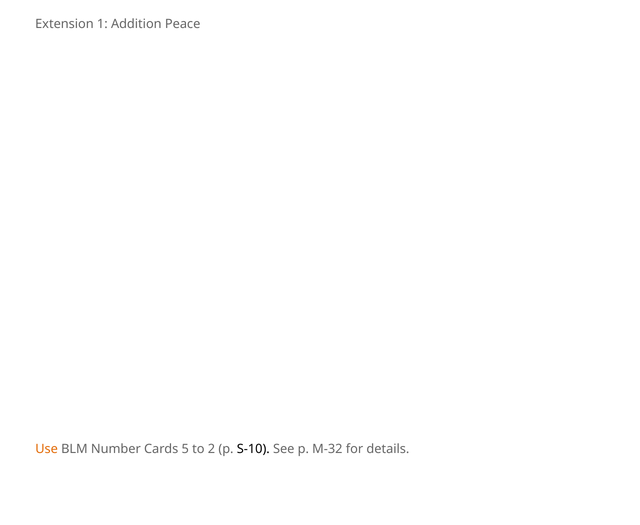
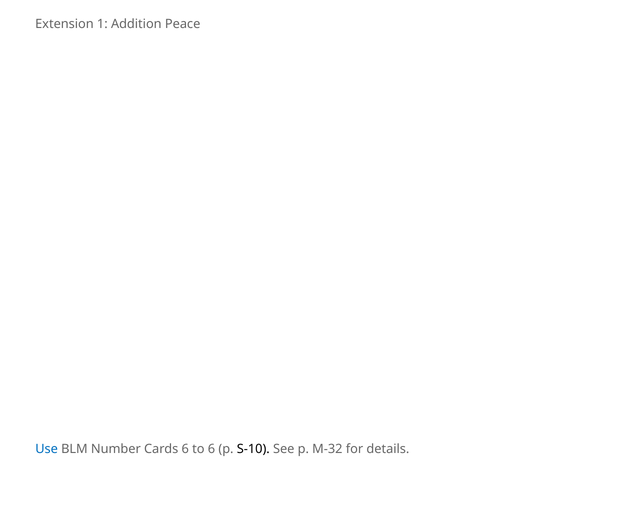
Use colour: orange -> blue
Cards 5: 5 -> 6
to 2: 2 -> 6
